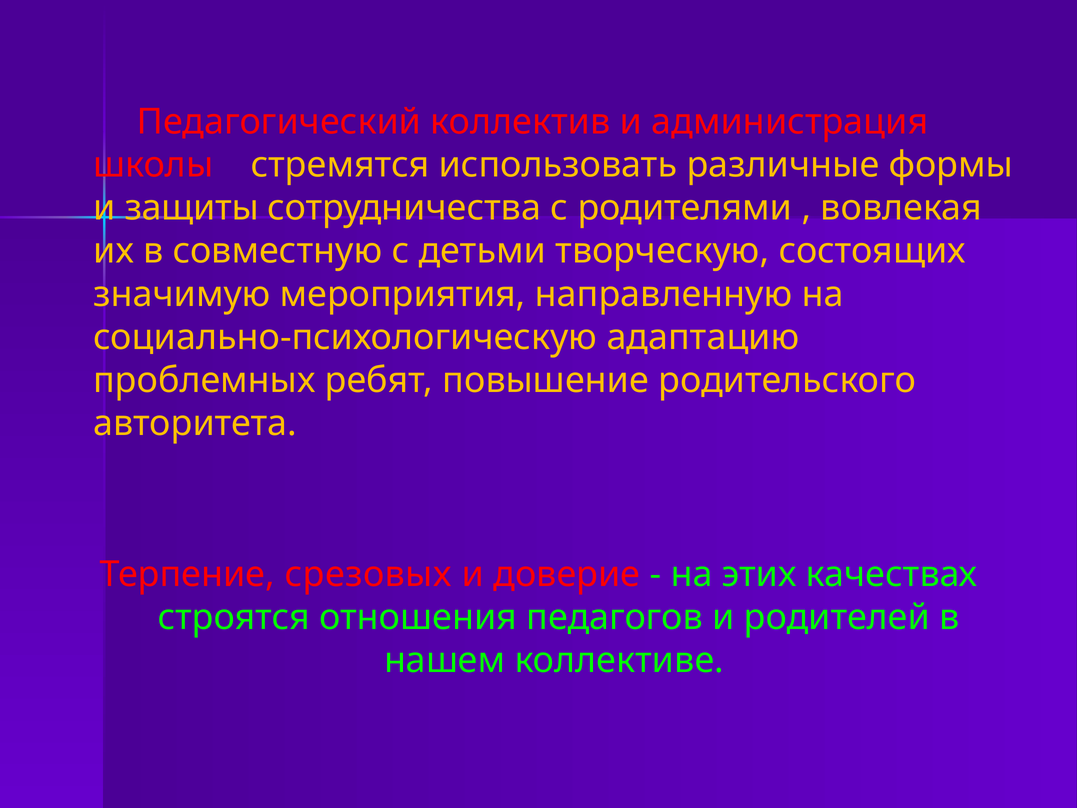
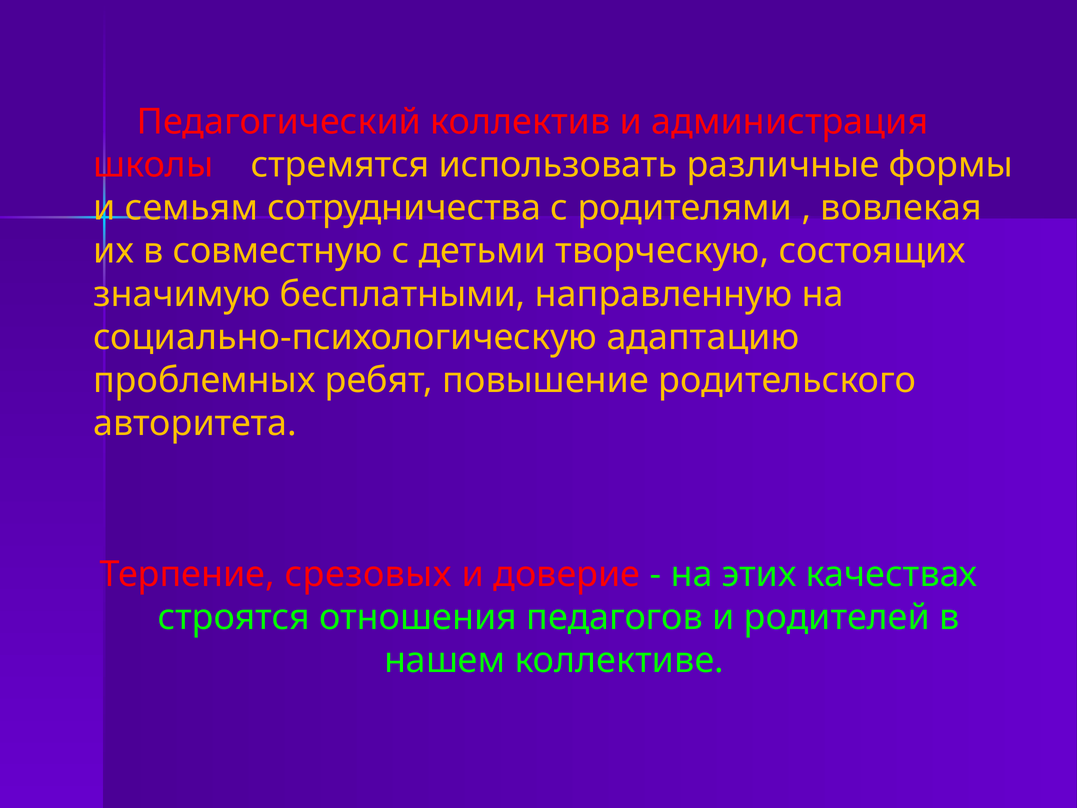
защиты: защиты -> семьям
мероприятия: мероприятия -> бесплатными
